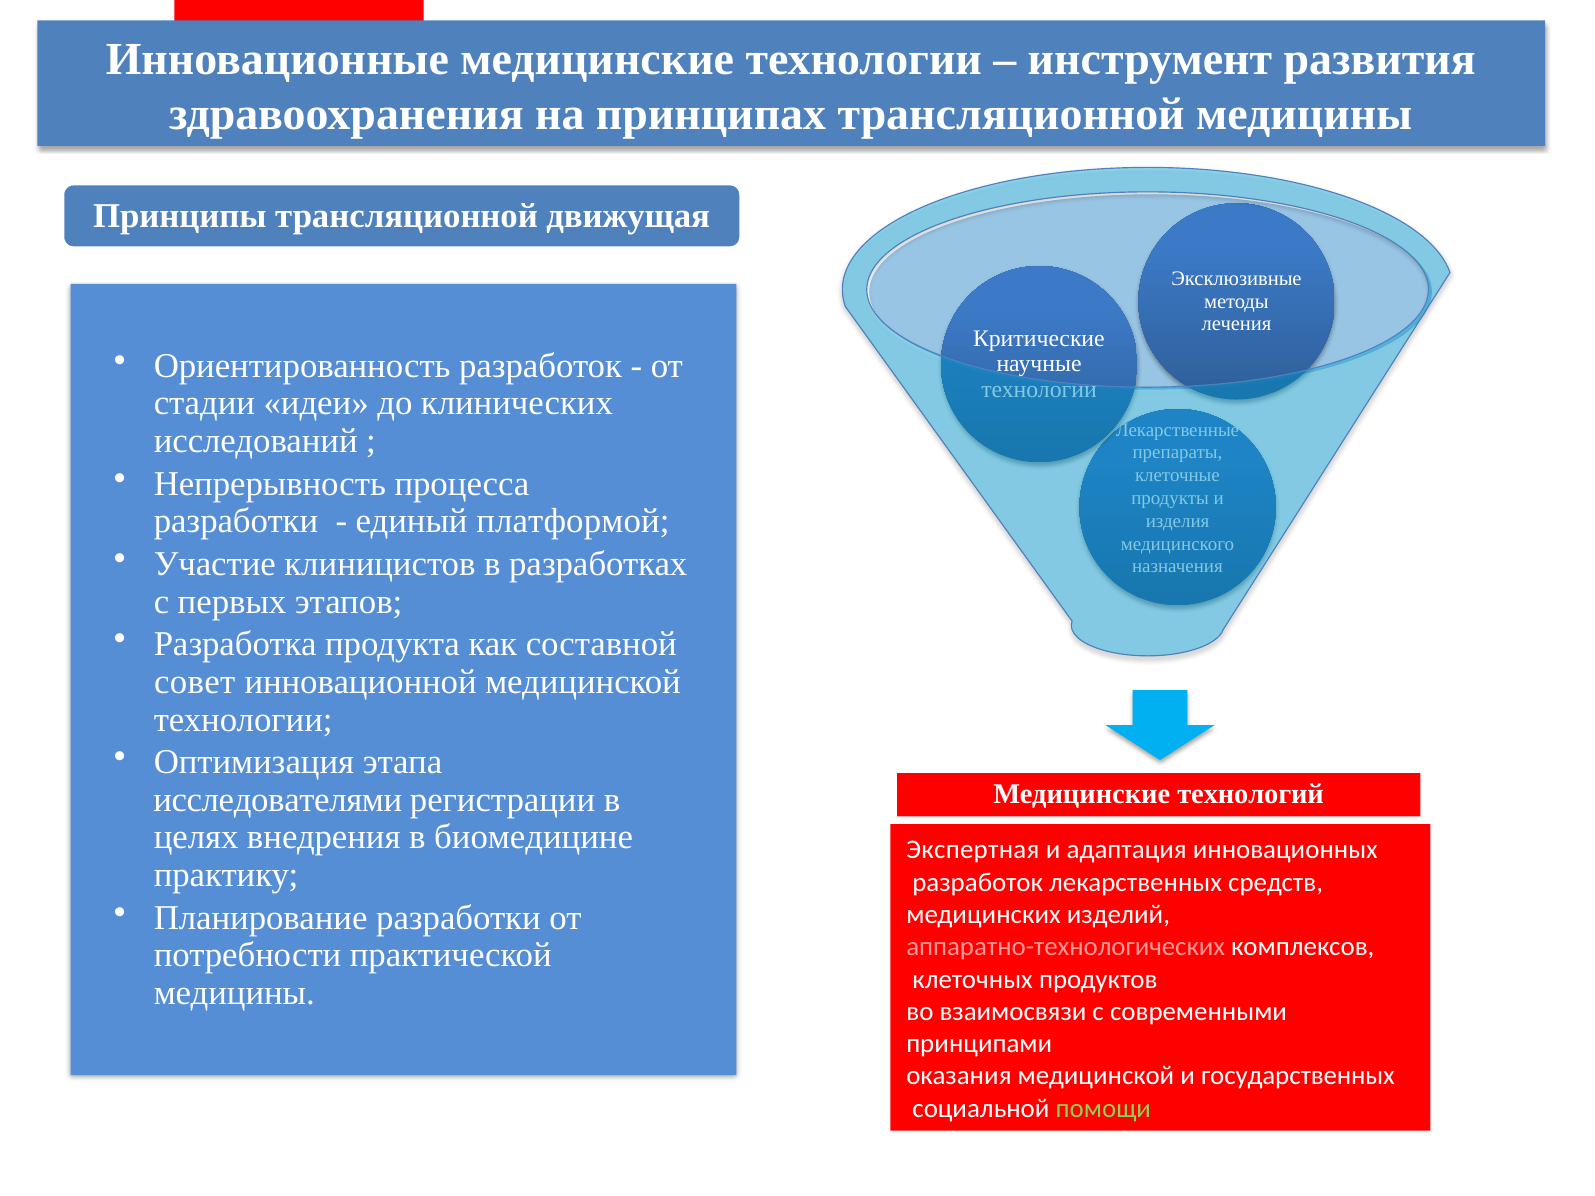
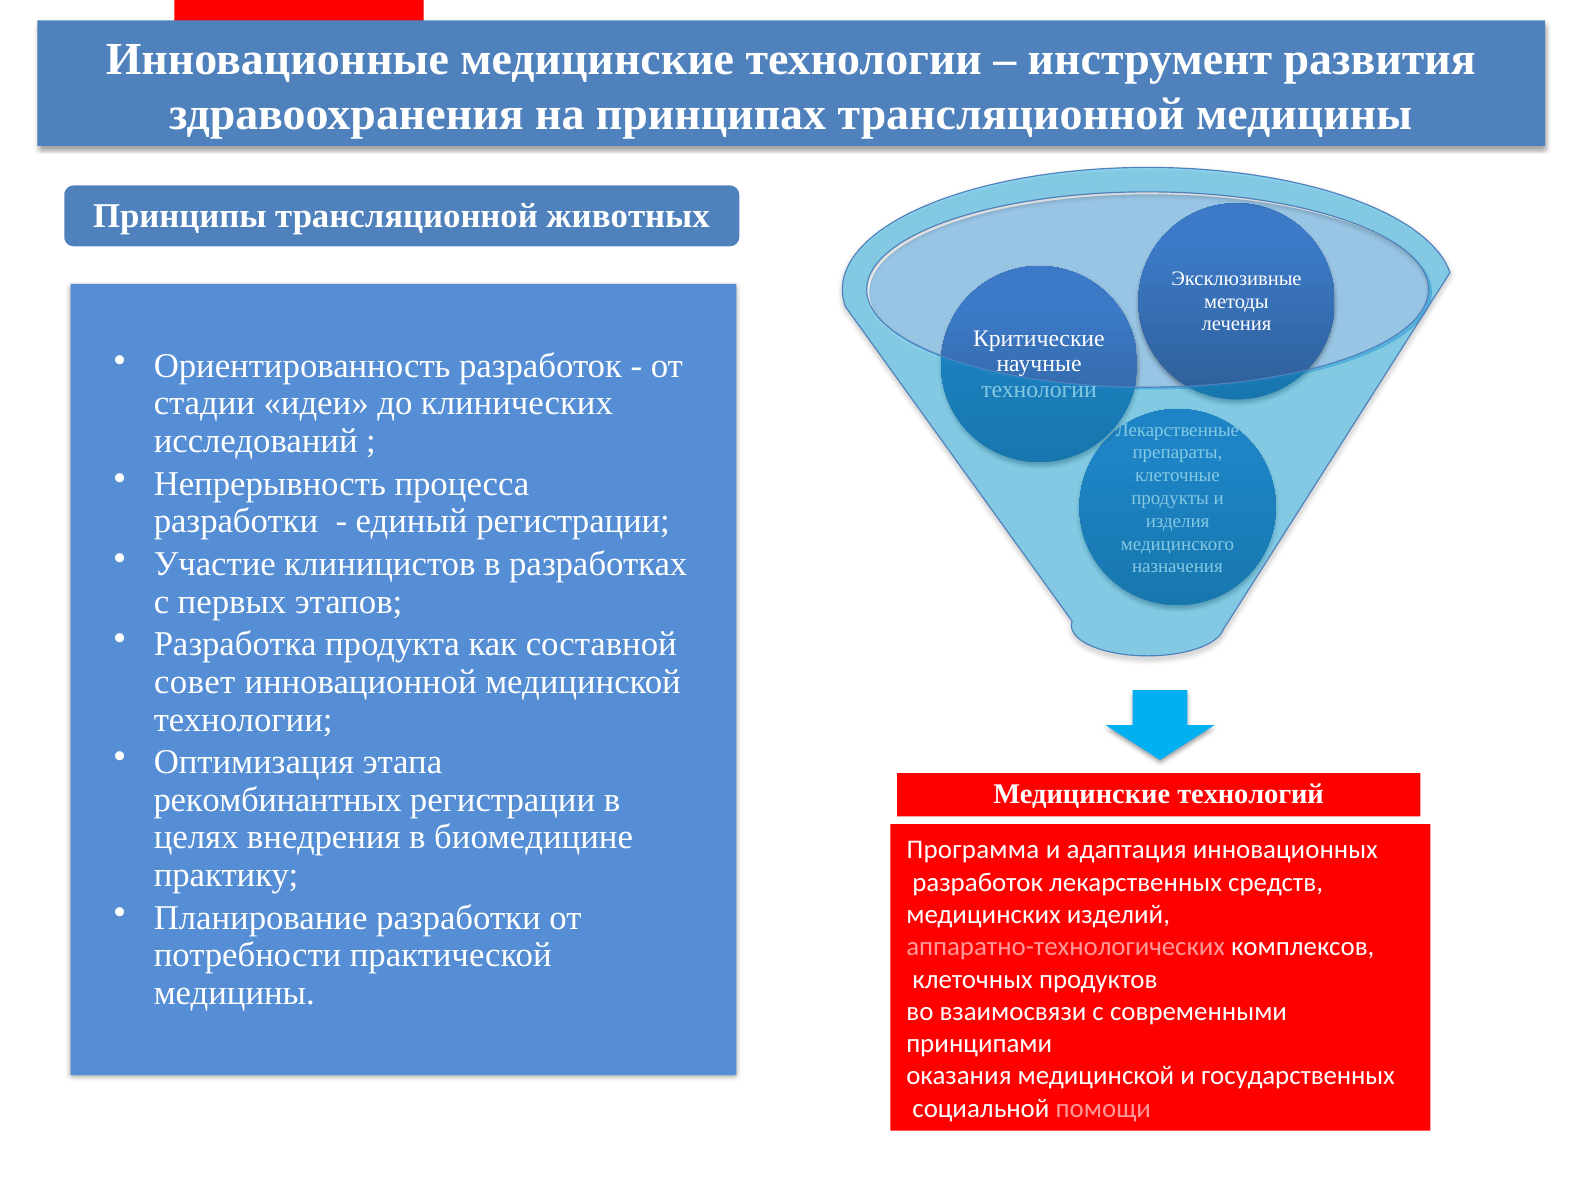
движущая: движущая -> животных
единый платформой: платформой -> регистрации
исследователями: исследователями -> рекомбинантных
Экспертная: Экспертная -> Программа
помощи colour: light green -> pink
